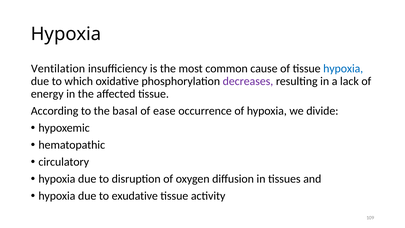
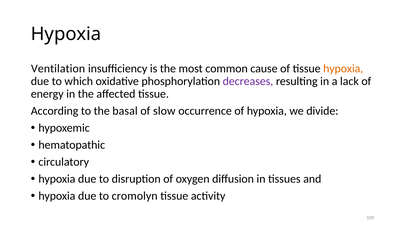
hypoxia at (343, 68) colour: blue -> orange
ease: ease -> slow
exudative: exudative -> cromolyn
